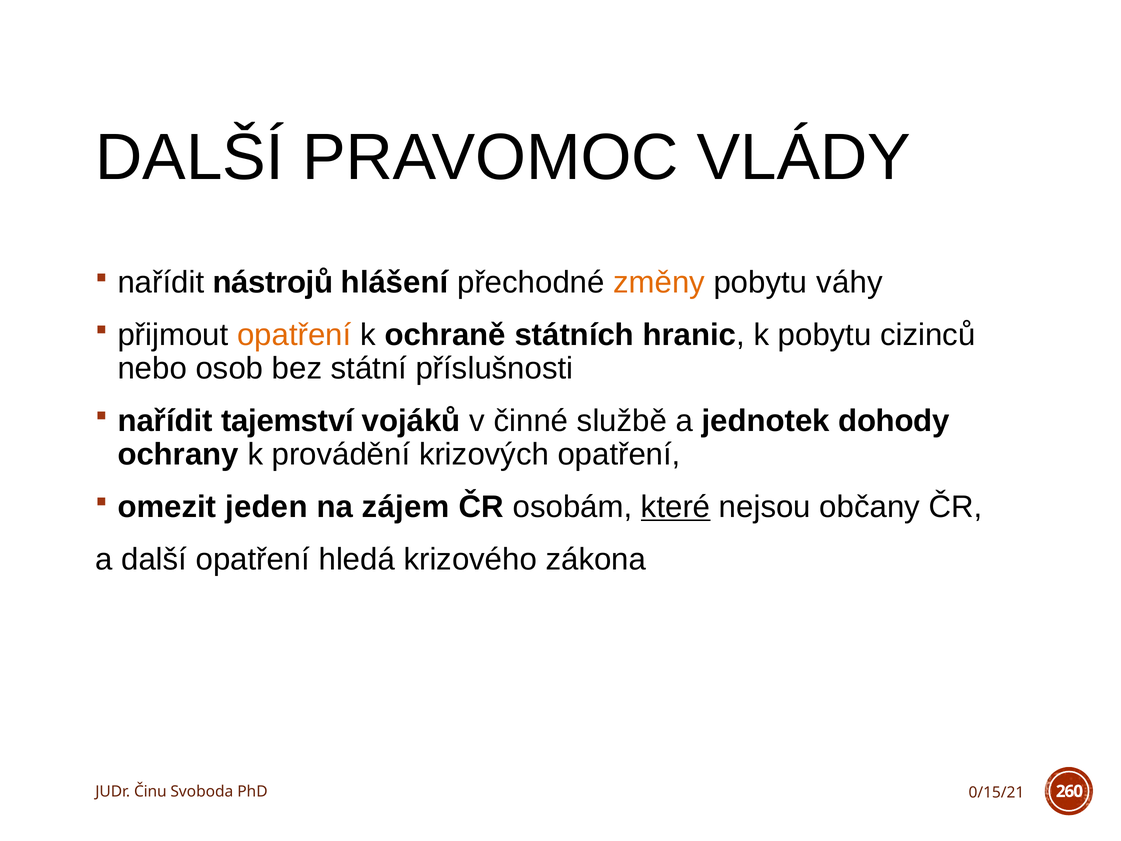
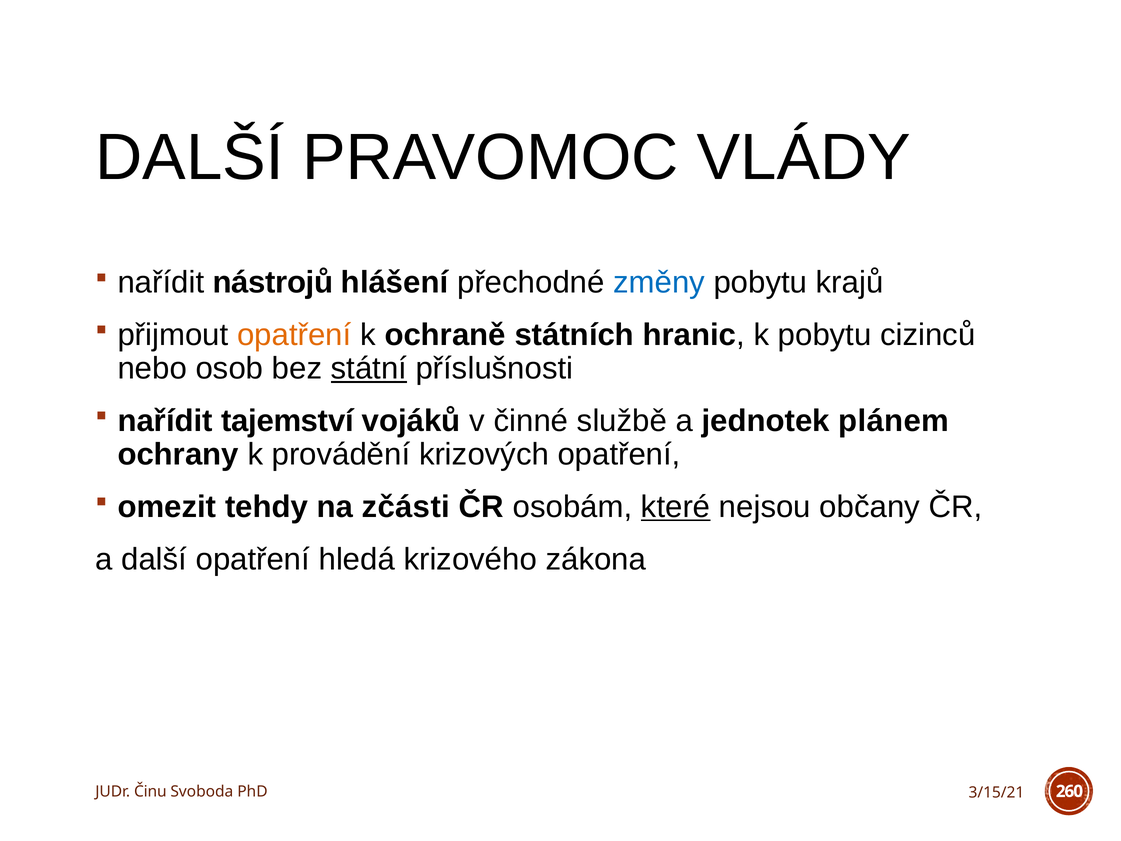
změny colour: orange -> blue
váhy: váhy -> krajů
státní underline: none -> present
dohody: dohody -> plánem
jeden: jeden -> tehdy
zájem: zájem -> zčásti
0/15/21: 0/15/21 -> 3/15/21
